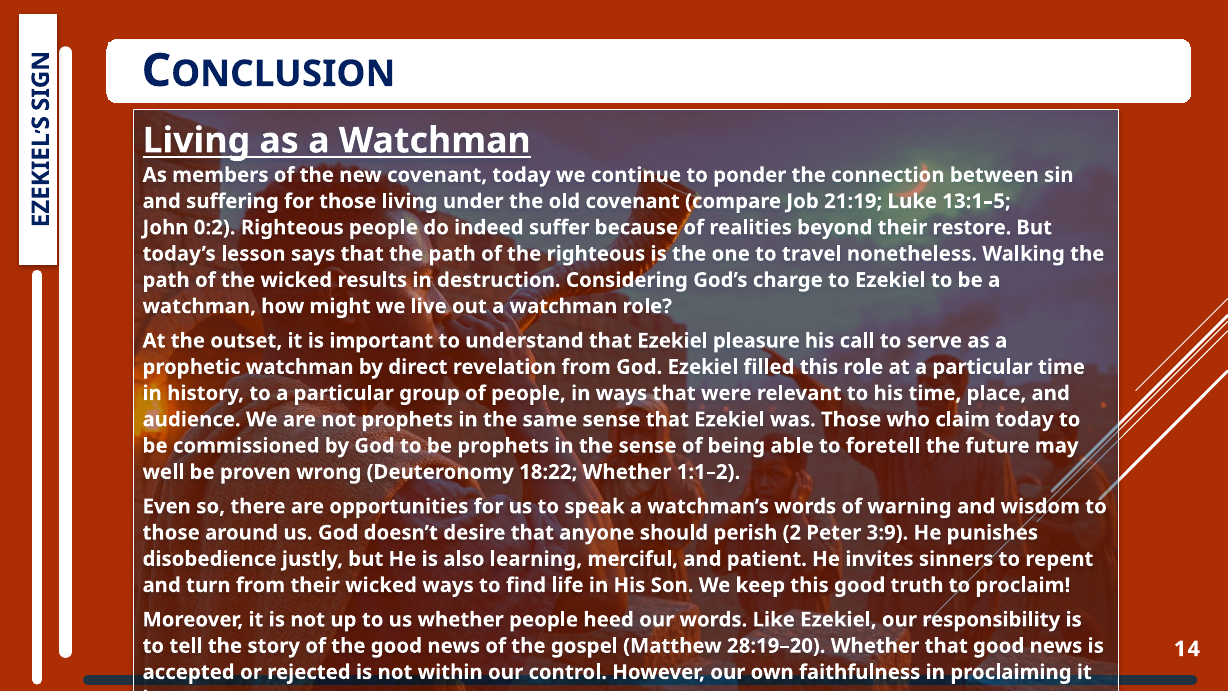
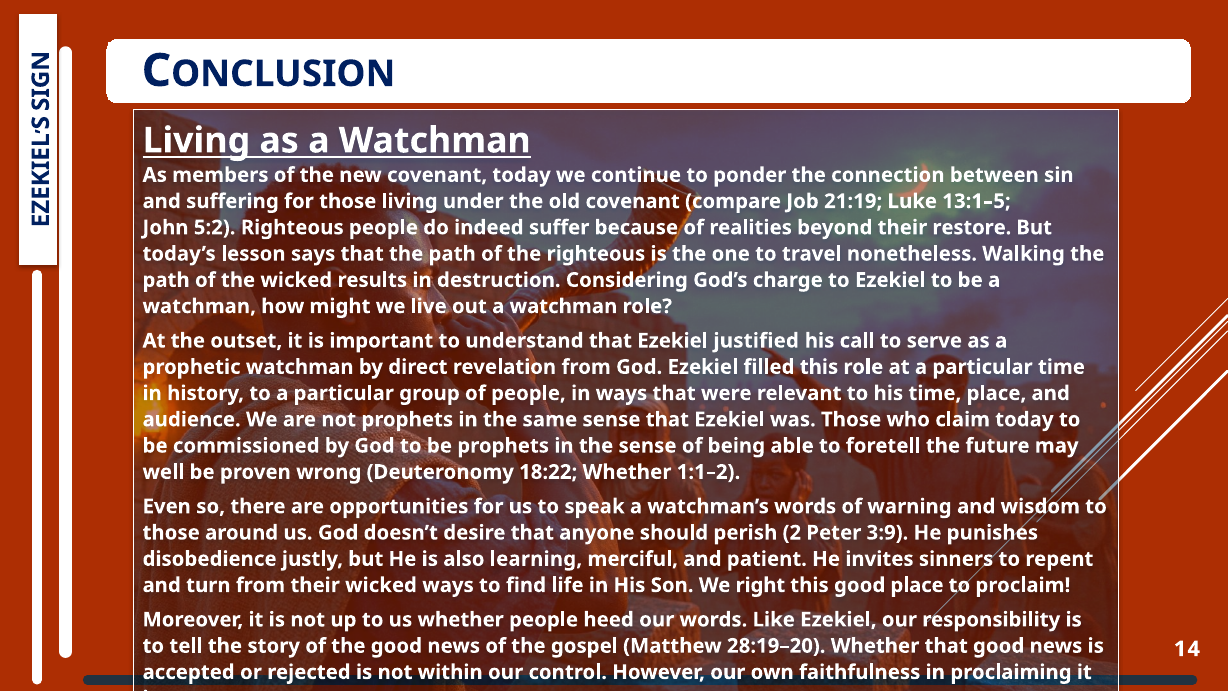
0:2: 0:2 -> 5:2
pleasure: pleasure -> justified
keep: keep -> right
good truth: truth -> place
